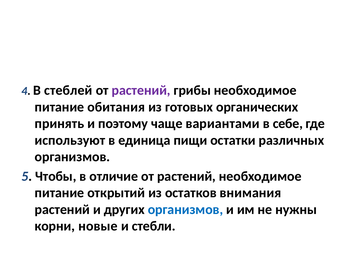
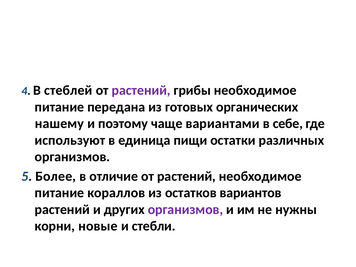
обитания: обитания -> передана
принять: принять -> нашему
Чтобы: Чтобы -> Более
открытий: открытий -> кораллов
внимания: внимания -> вариантов
организмов at (185, 210) colour: blue -> purple
